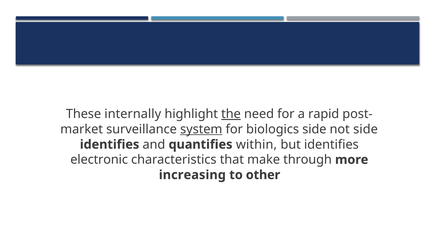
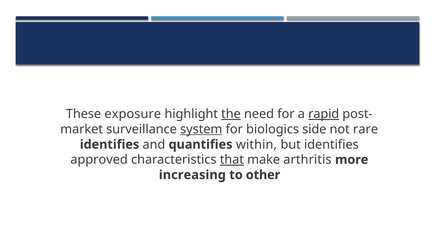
internally: internally -> exposure
rapid underline: none -> present
not side: side -> rare
electronic: electronic -> approved
that underline: none -> present
through: through -> arthritis
